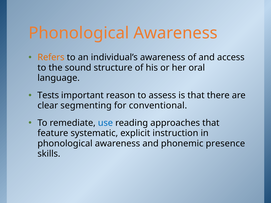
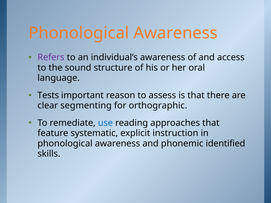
Refers colour: orange -> purple
conventional: conventional -> orthographic
presence: presence -> identified
